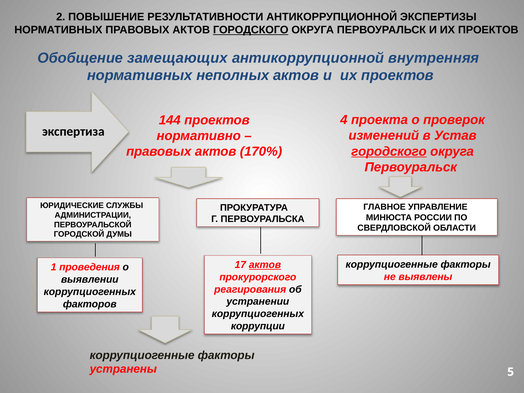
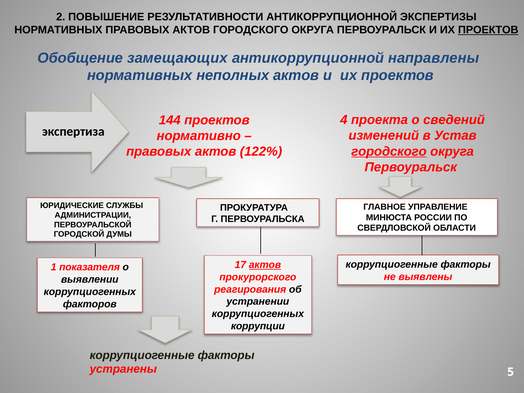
ГОРОДСКОГО at (251, 30) underline: present -> none
ПРОЕКТОВ at (488, 30) underline: none -> present
внутренняя: внутренняя -> направлены
проверок: проверок -> сведений
170%: 170% -> 122%
проведения: проведения -> показателя
